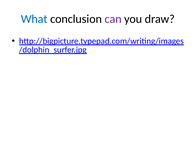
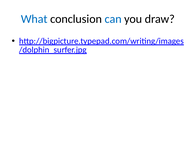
can colour: purple -> blue
